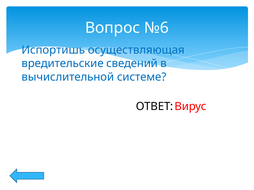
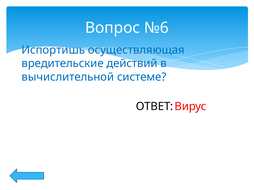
сведений: сведений -> действий
